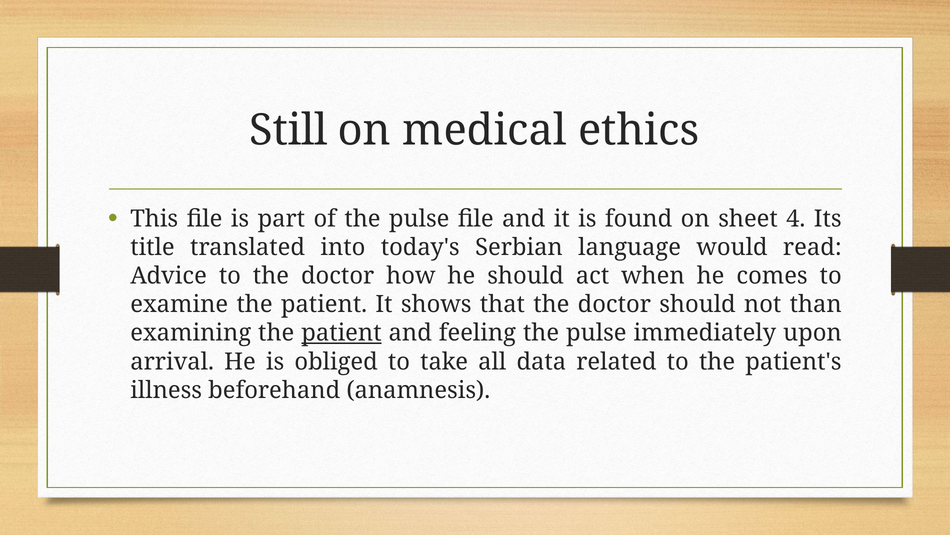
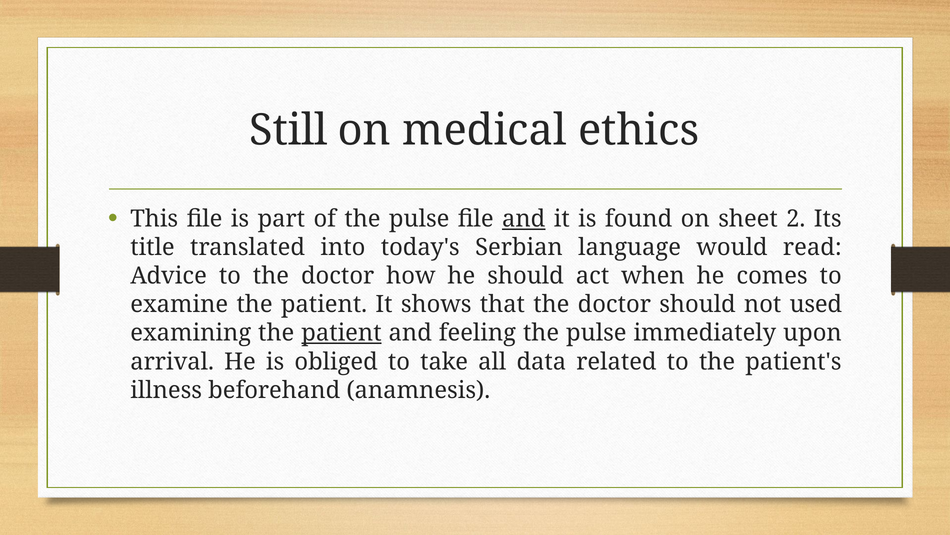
and at (524, 219) underline: none -> present
4: 4 -> 2
than: than -> used
